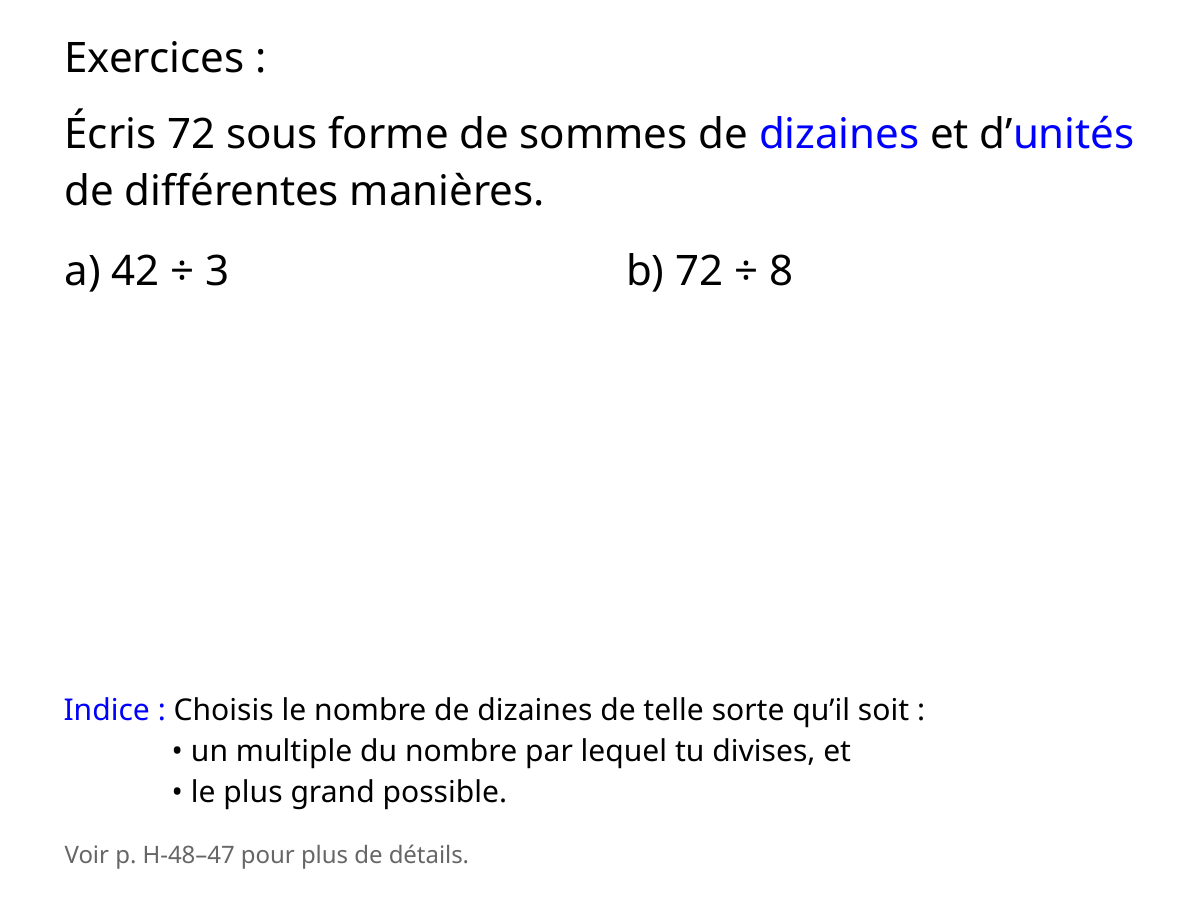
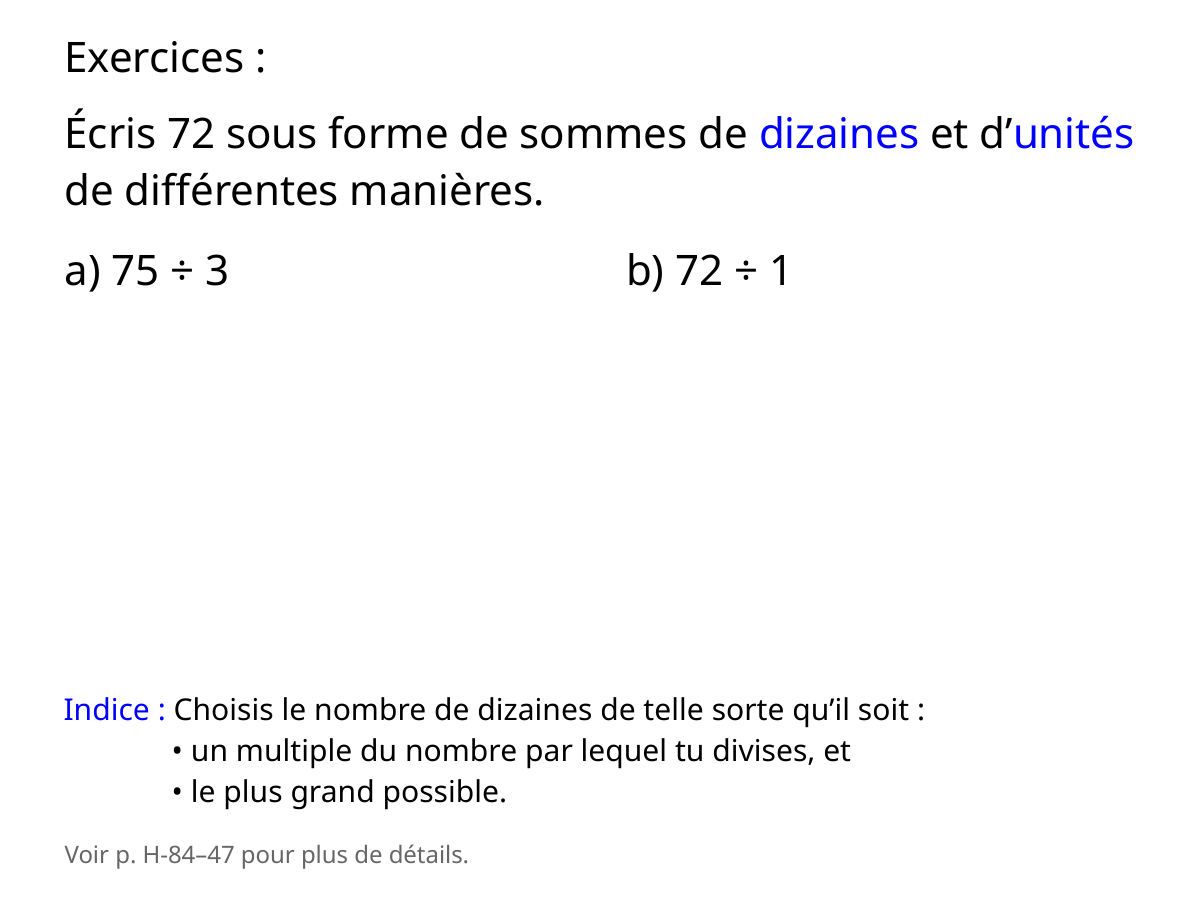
42: 42 -> 75
8: 8 -> 1
H-48–47: H-48–47 -> H-84–47
